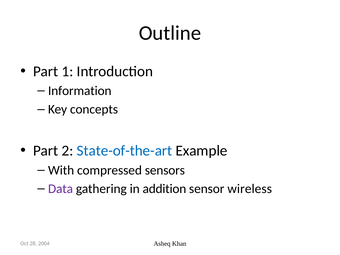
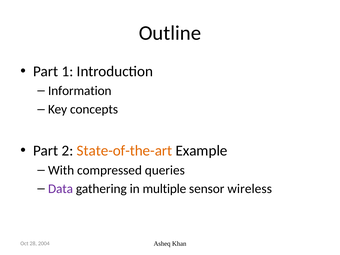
State-of-the-art colour: blue -> orange
sensors: sensors -> queries
addition: addition -> multiple
